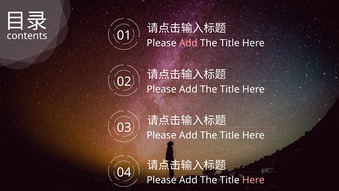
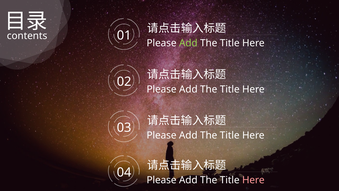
Add at (188, 43) colour: pink -> light green
